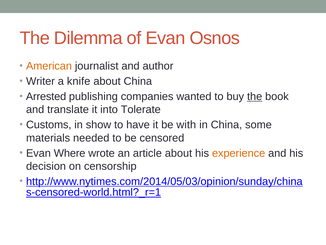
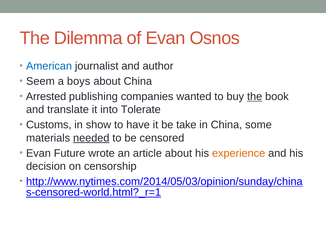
American colour: orange -> blue
Writer: Writer -> Seem
knife: knife -> boys
with: with -> take
needed underline: none -> present
Where: Where -> Future
